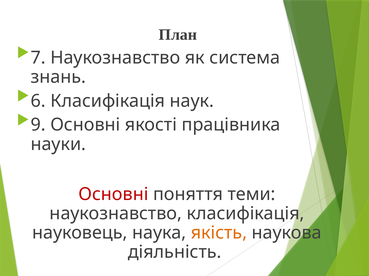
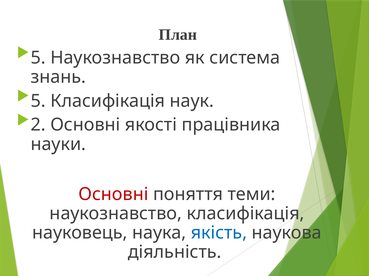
7 at (38, 58): 7 -> 5
6 at (38, 101): 6 -> 5
9: 9 -> 2
якість colour: orange -> blue
